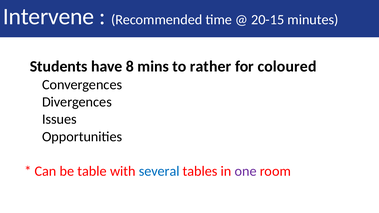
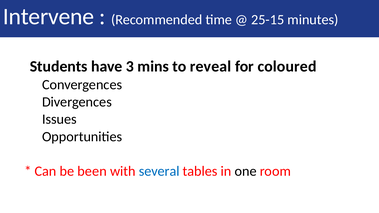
20-15: 20-15 -> 25-15
8: 8 -> 3
rather: rather -> reveal
table: table -> been
one colour: purple -> black
